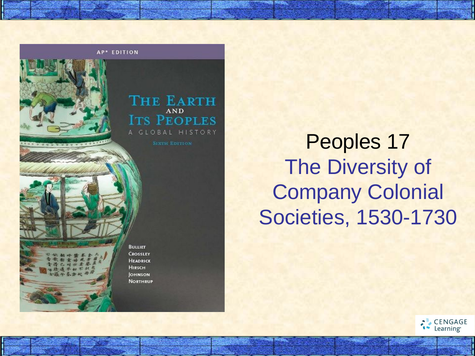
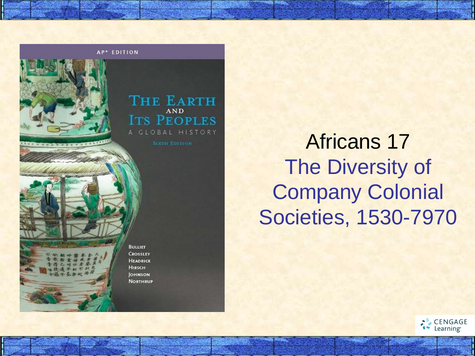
Peoples: Peoples -> Africans
1530-1730: 1530-1730 -> 1530-7970
